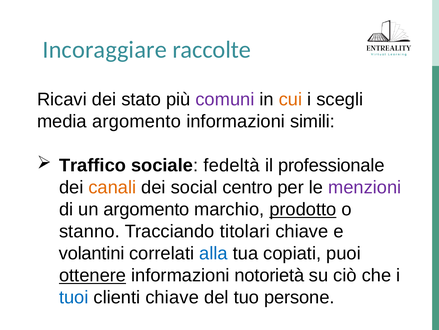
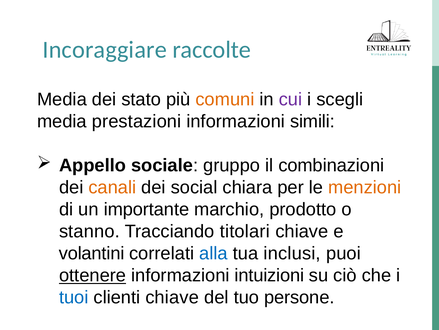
Ricavi at (62, 99): Ricavi -> Media
comuni colour: purple -> orange
cui colour: orange -> purple
media argomento: argomento -> prestazioni
Traffico: Traffico -> Appello
fedeltà: fedeltà -> gruppo
professionale: professionale -> combinazioni
centro: centro -> chiara
menzioni colour: purple -> orange
un argomento: argomento -> importante
prodotto underline: present -> none
copiati: copiati -> inclusi
notorietà: notorietà -> intuizioni
